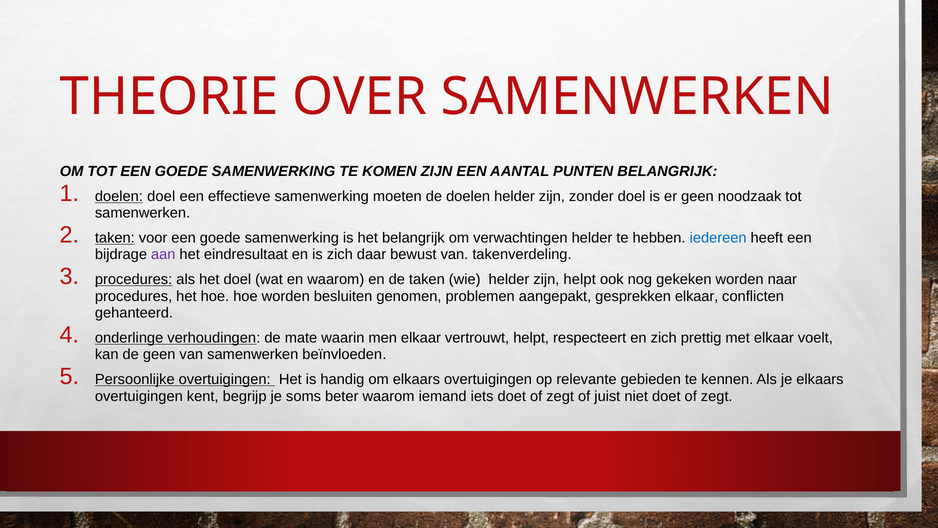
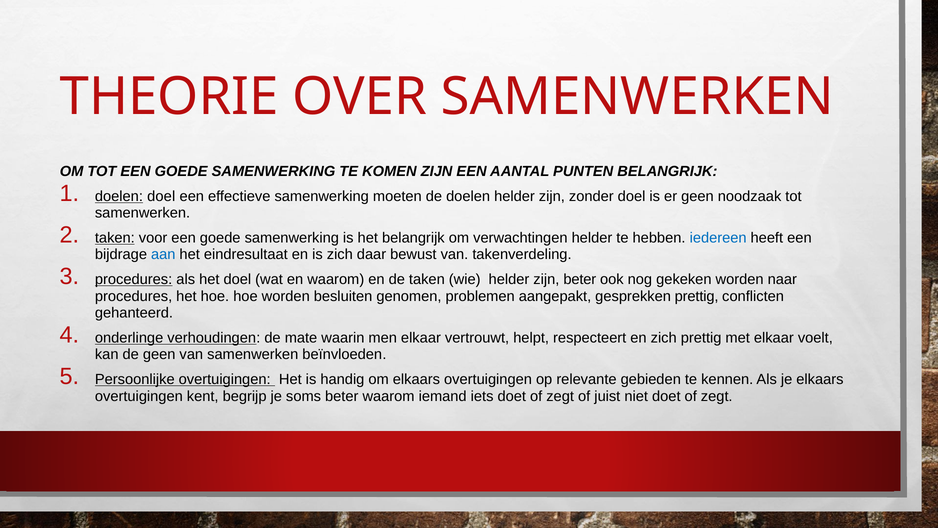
aan colour: purple -> blue
zijn helpt: helpt -> beter
gesprekken elkaar: elkaar -> prettig
